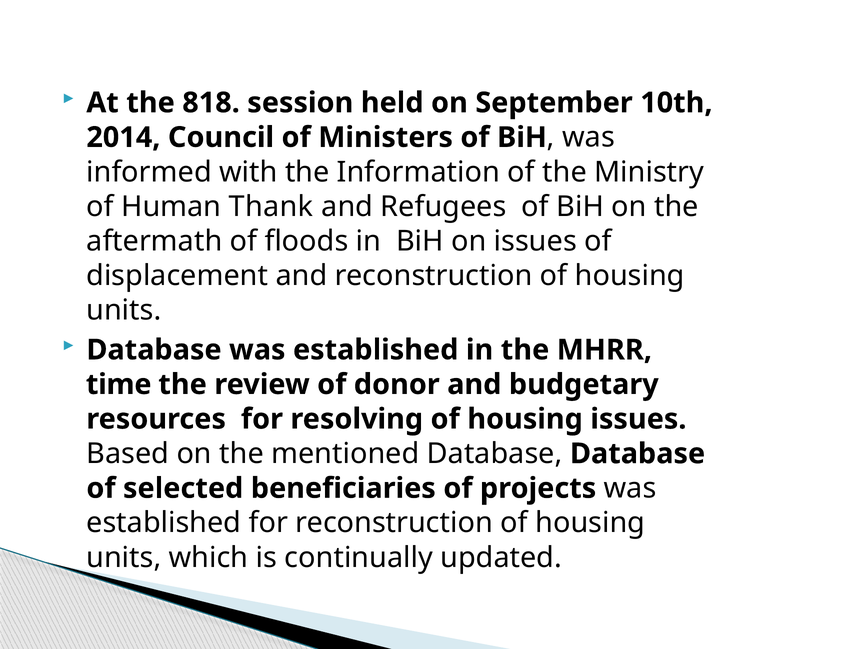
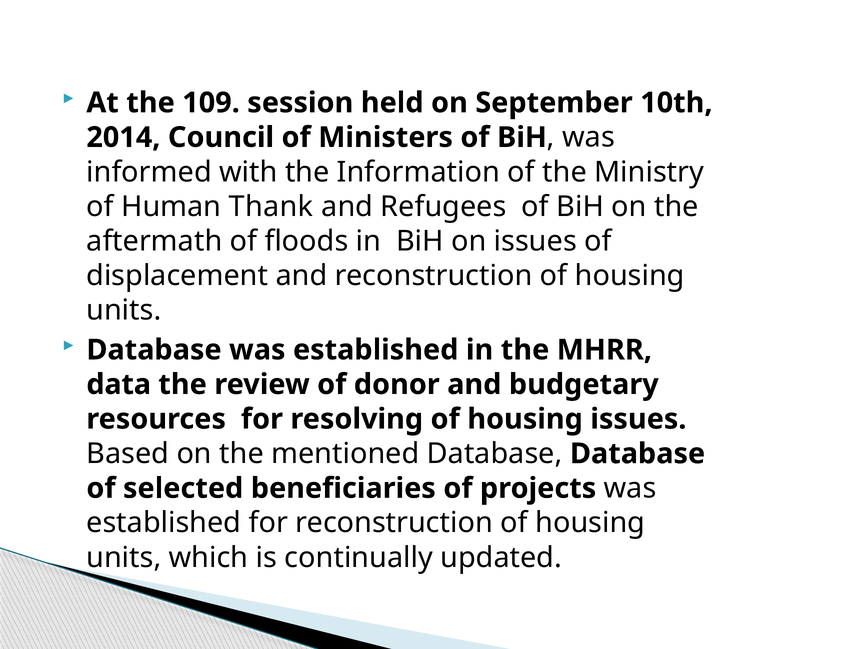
818: 818 -> 109
time: time -> data
